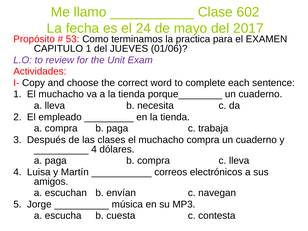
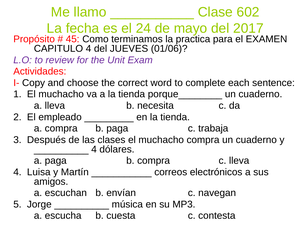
53: 53 -> 45
CAPITULO 1: 1 -> 4
